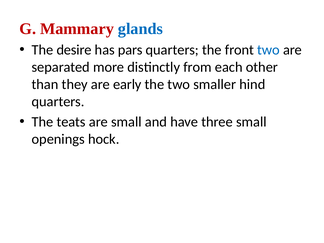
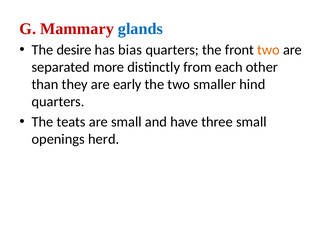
pars: pars -> bias
two at (268, 50) colour: blue -> orange
hock: hock -> herd
